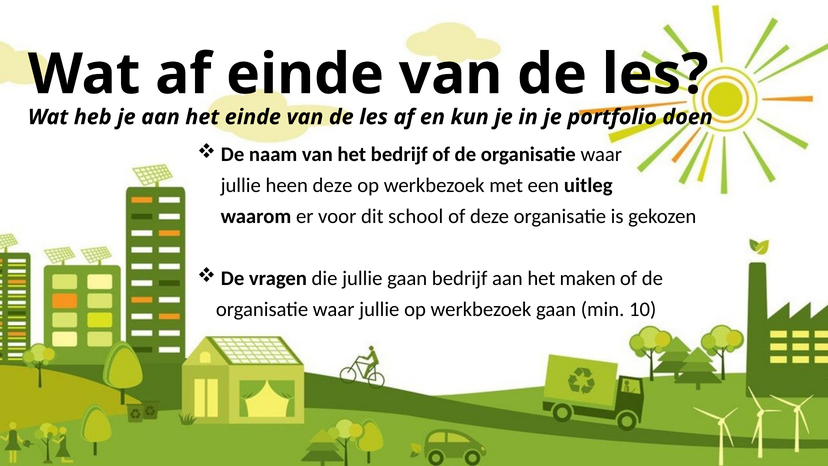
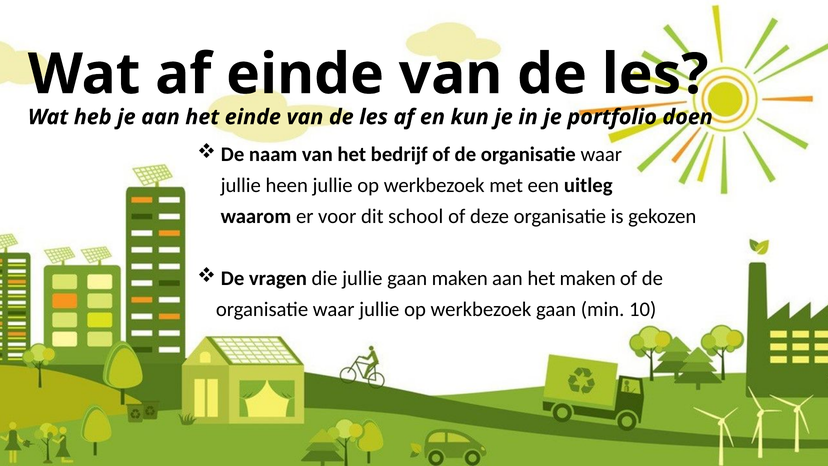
heen deze: deze -> jullie
gaan bedrijf: bedrijf -> maken
